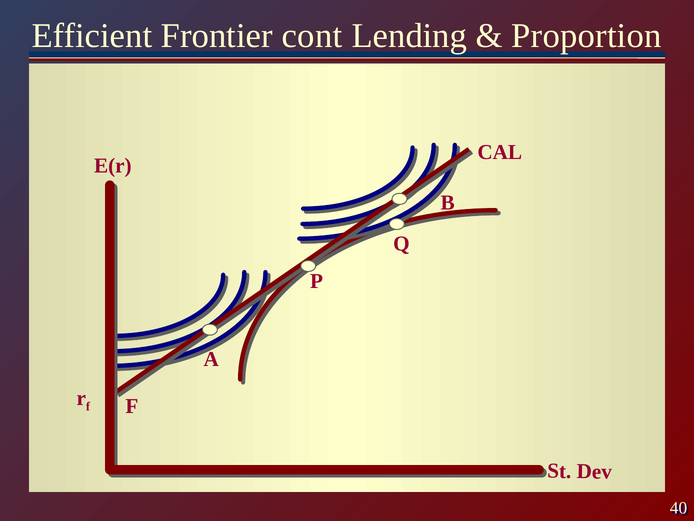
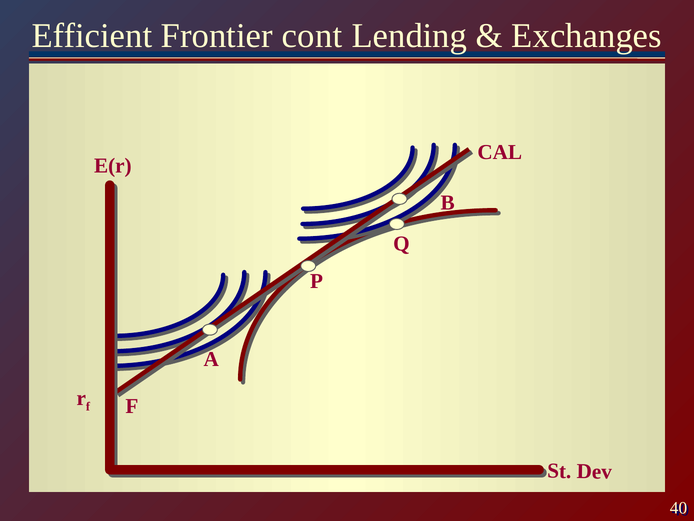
Proportion: Proportion -> Exchanges
